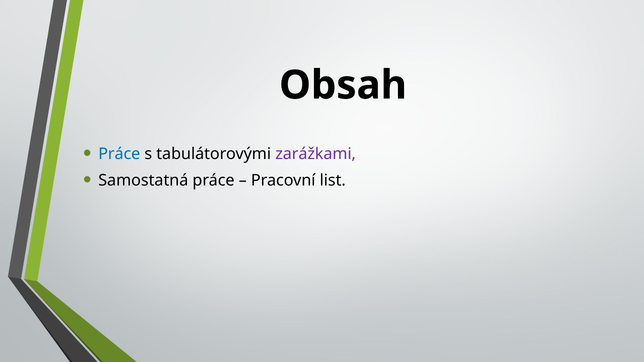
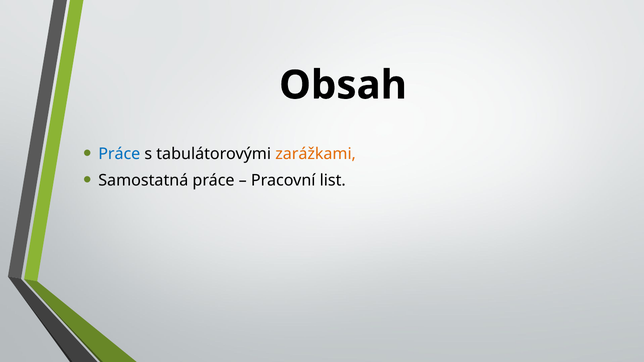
zarážkami colour: purple -> orange
